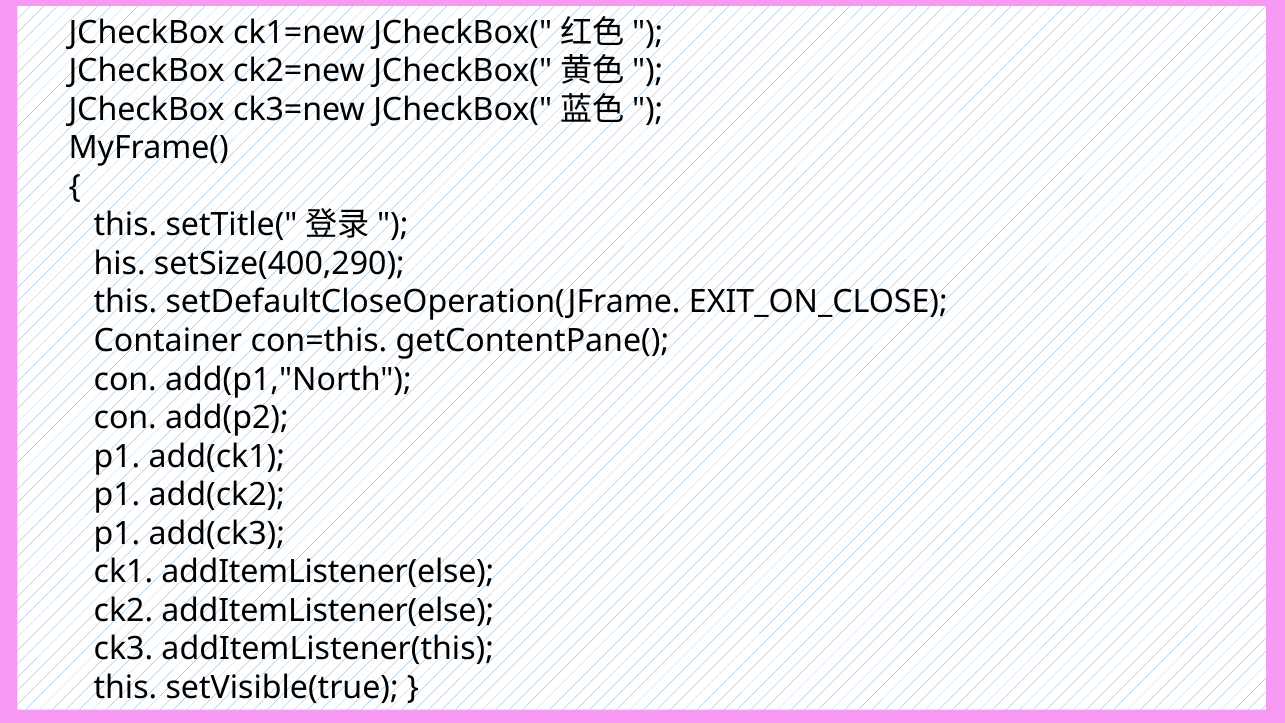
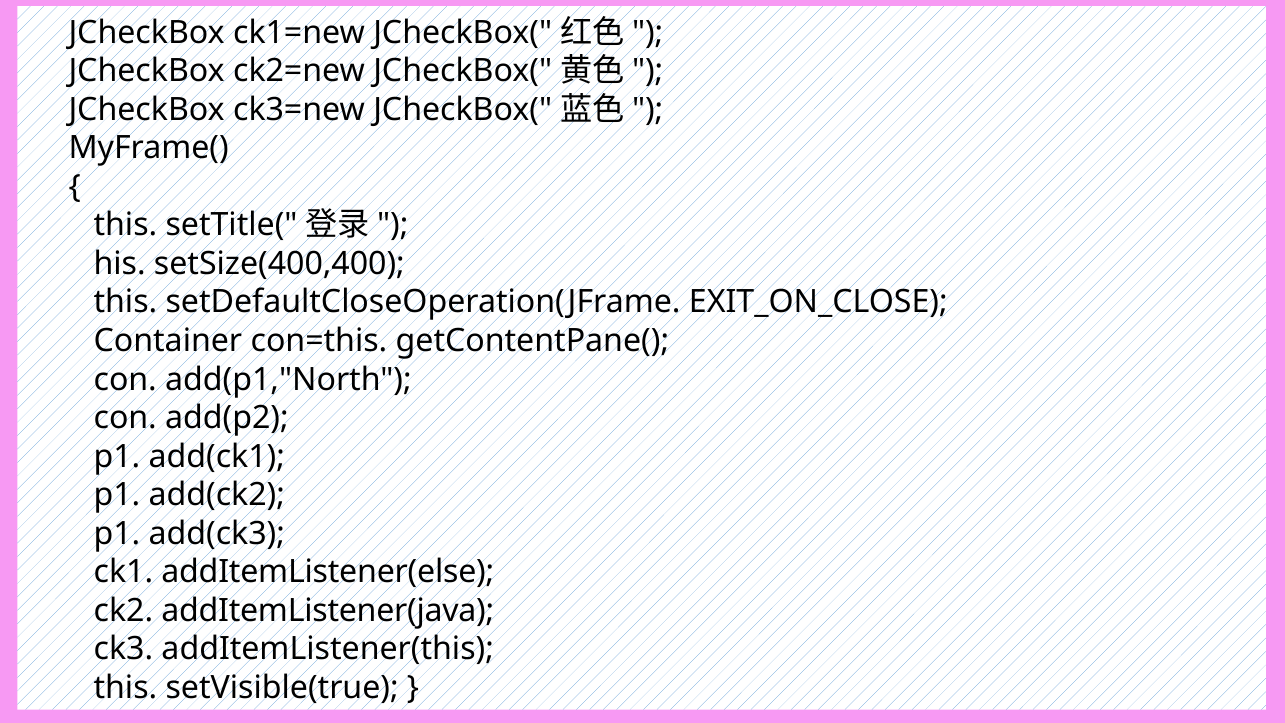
setSize(400,290: setSize(400,290 -> setSize(400,400
ck2 addItemListener(else: addItemListener(else -> addItemListener(java
